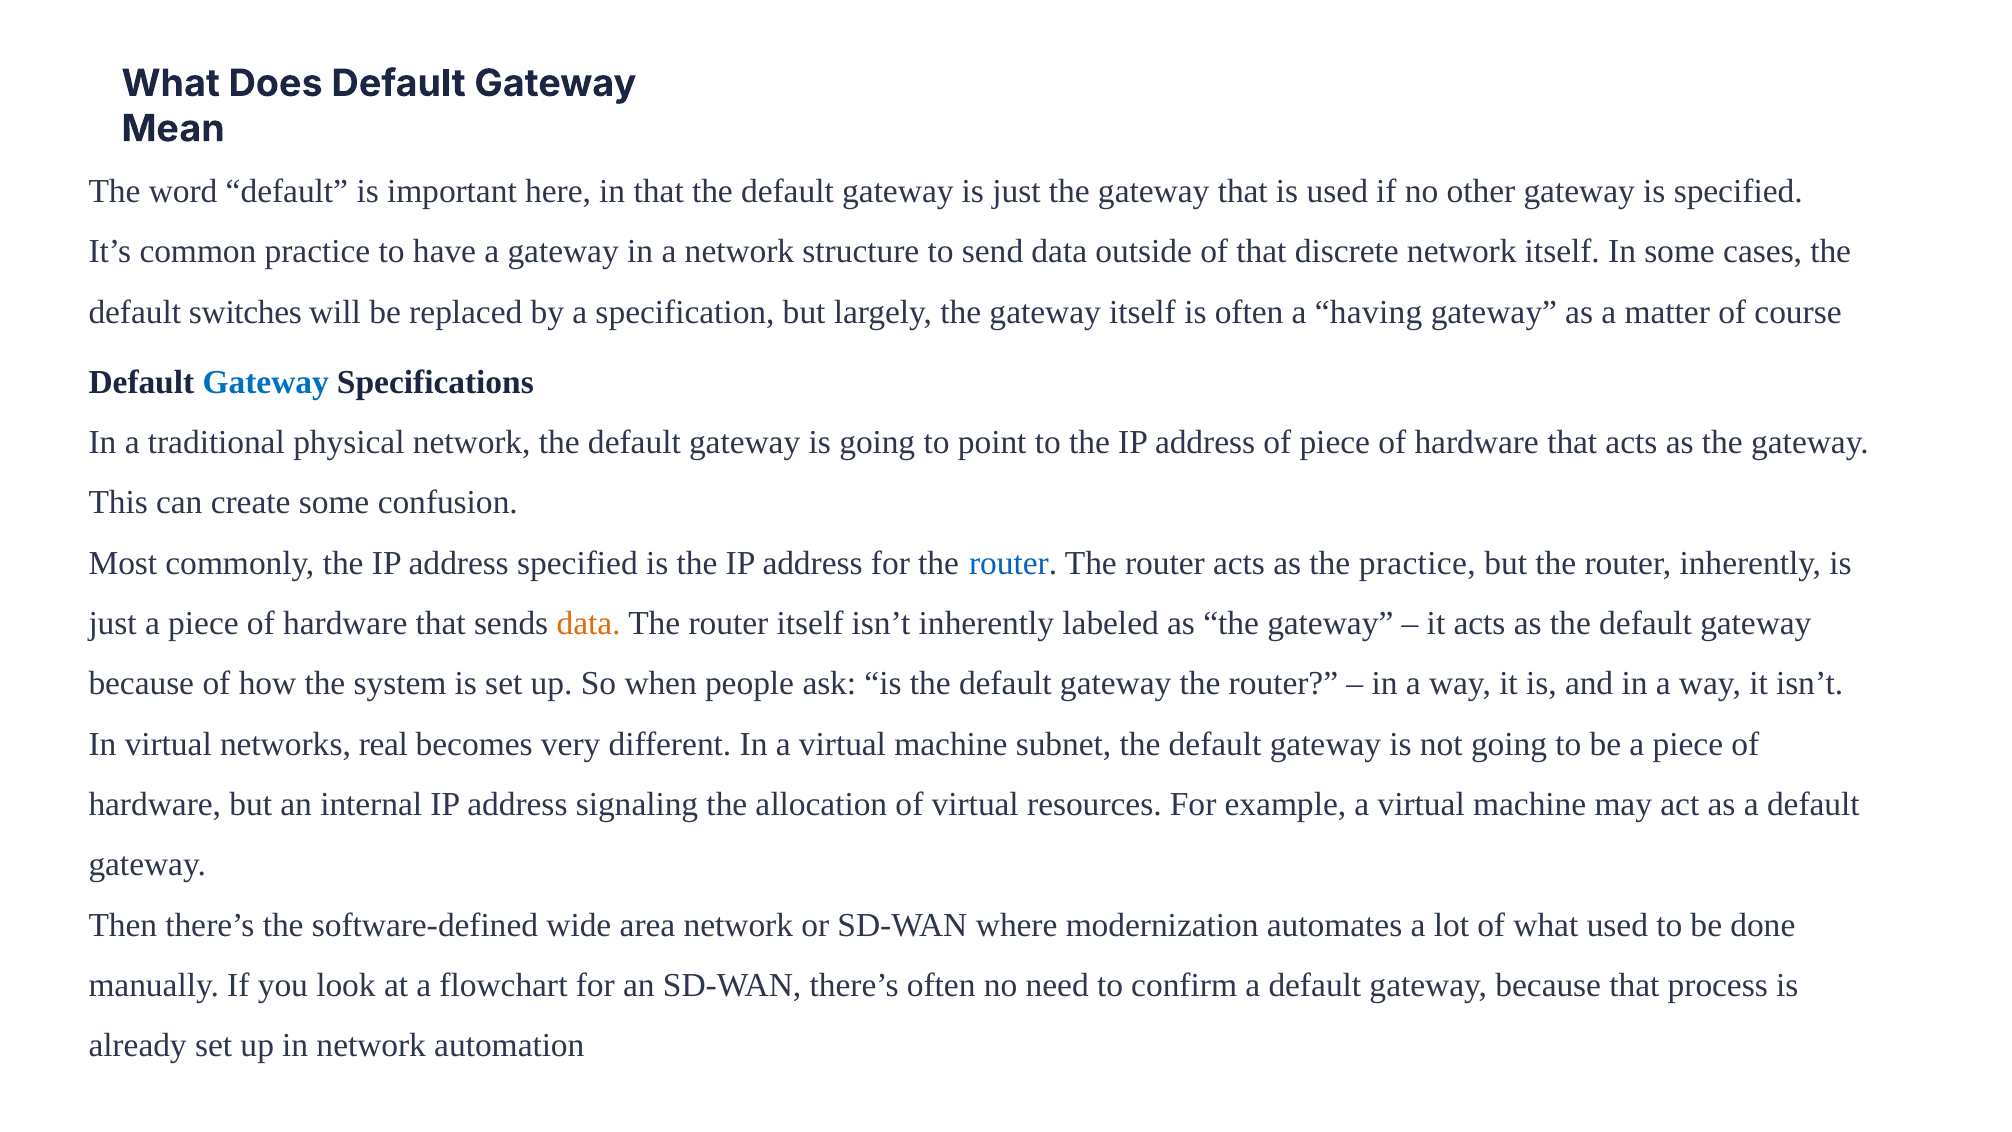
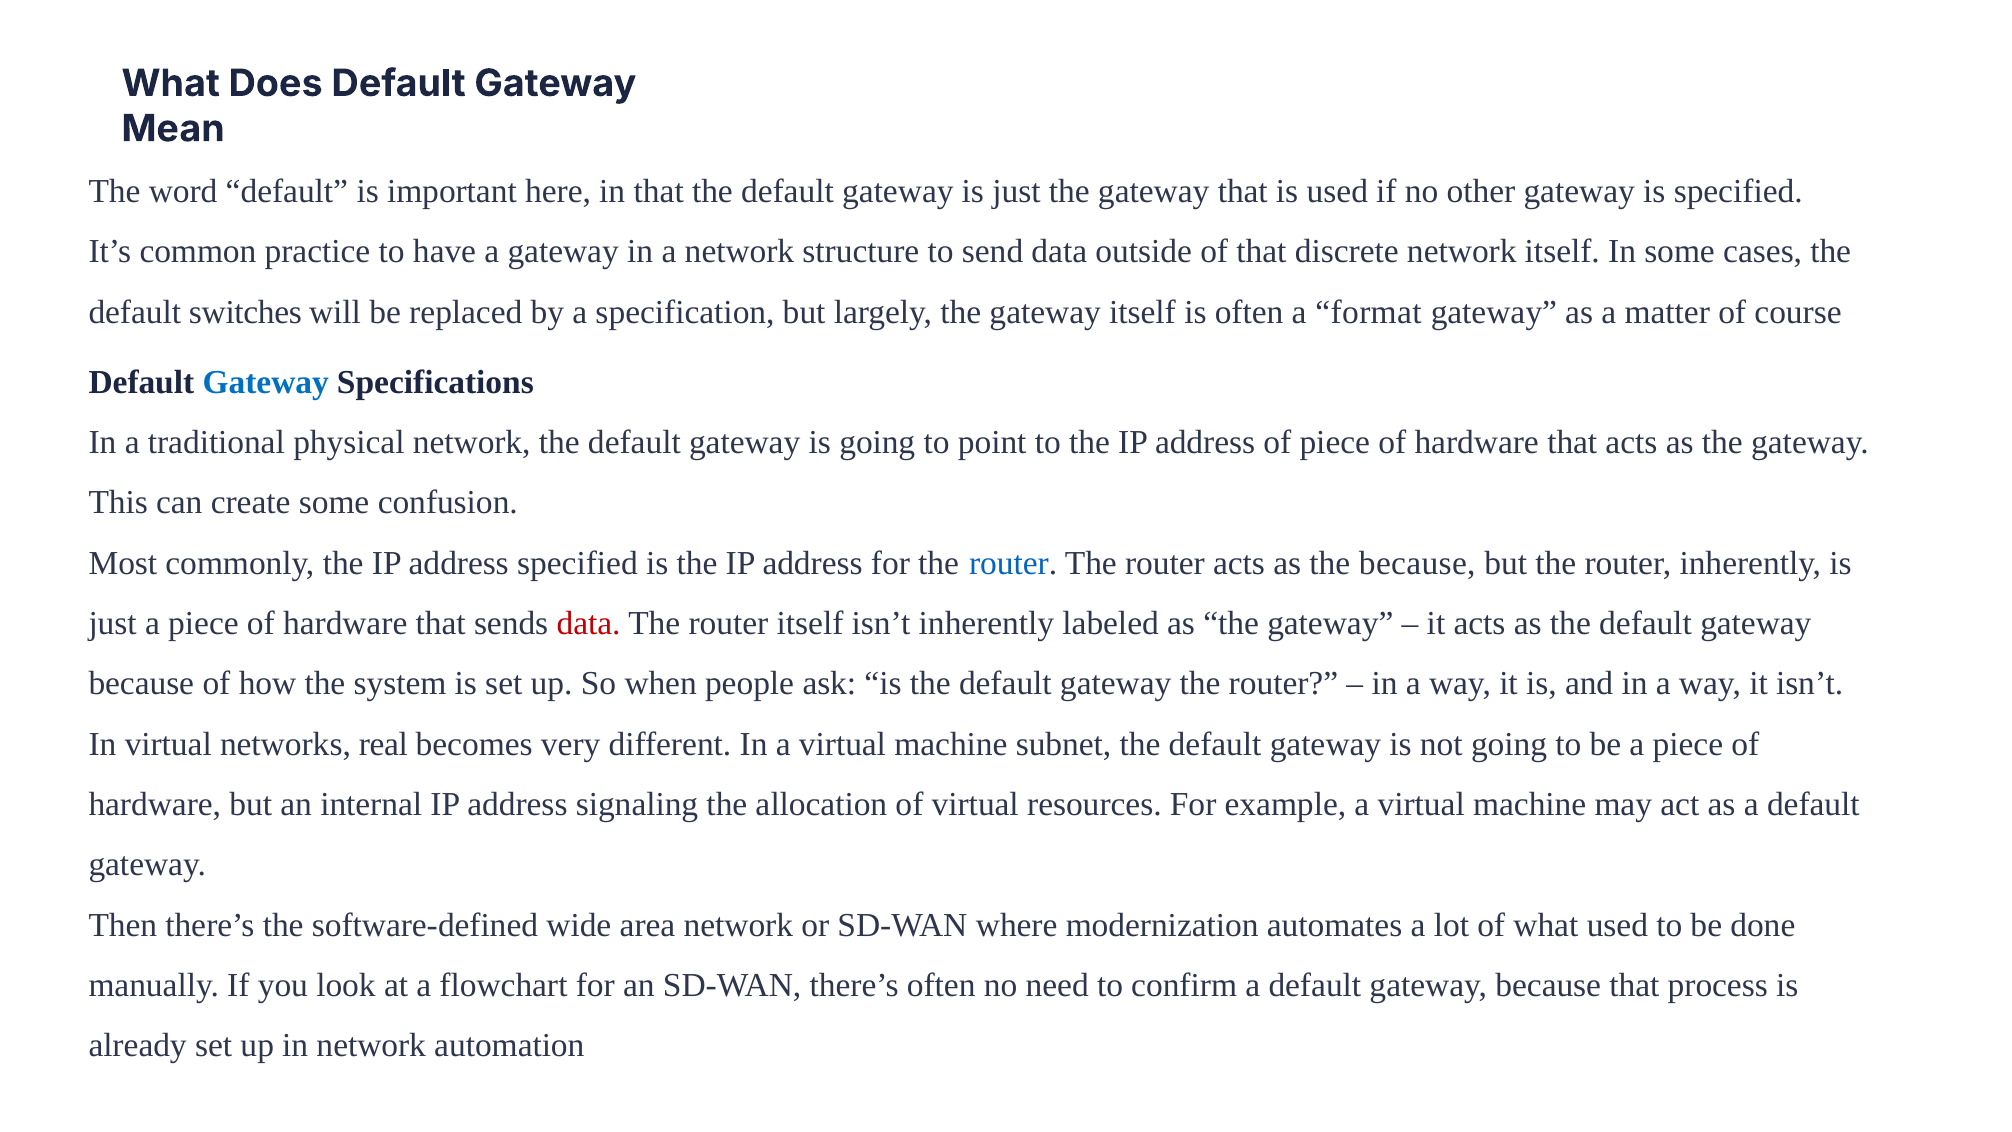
having: having -> format
the practice: practice -> because
data at (589, 623) colour: orange -> red
